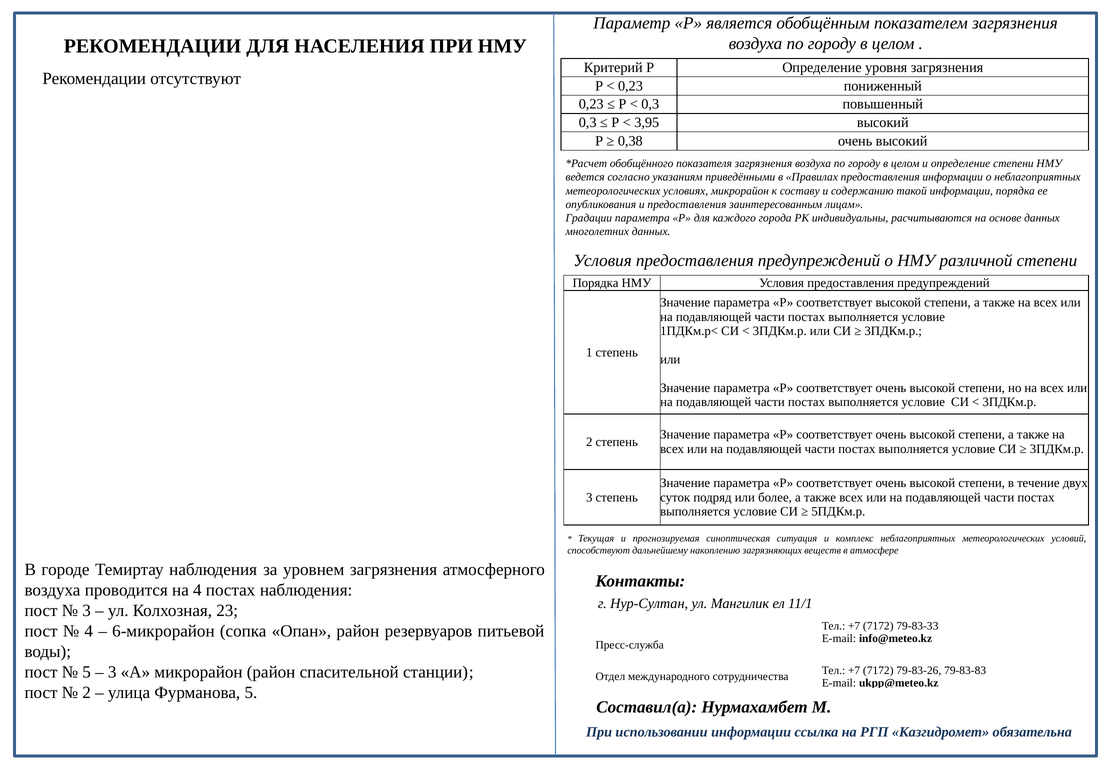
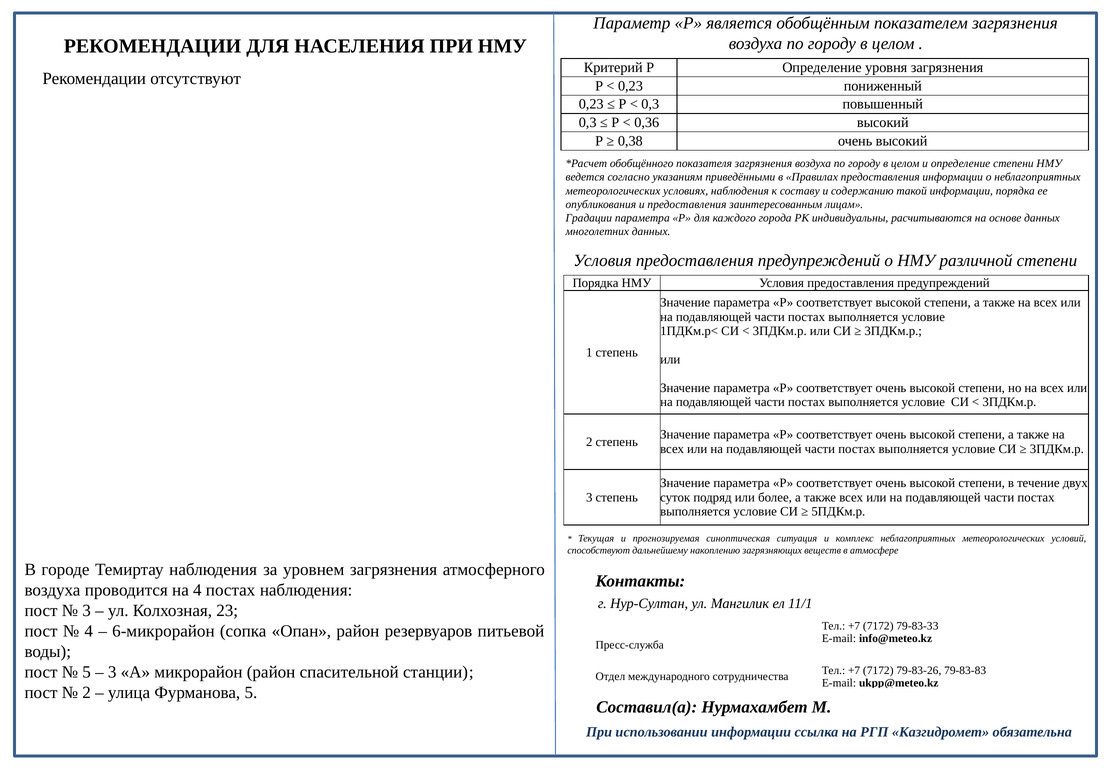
3,95: 3,95 -> 0,36
условиях микрорайон: микрорайон -> наблюдения
